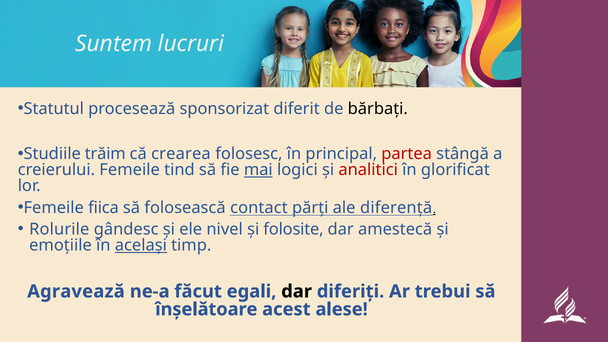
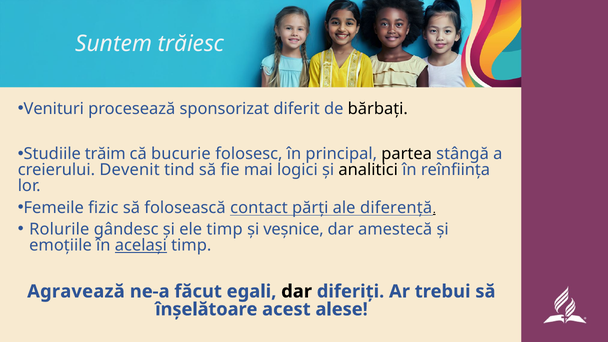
lucruri: lucruri -> trăiesc
Statutul: Statutul -> Venituri
crearea: crearea -> bucurie
partea colour: red -> black
creierului Femeile: Femeile -> Devenit
mai underline: present -> none
analitici colour: red -> black
glorificat: glorificat -> reînființa
fiica: fiica -> fizic
ele nivel: nivel -> timp
folosite: folosite -> veșnice
